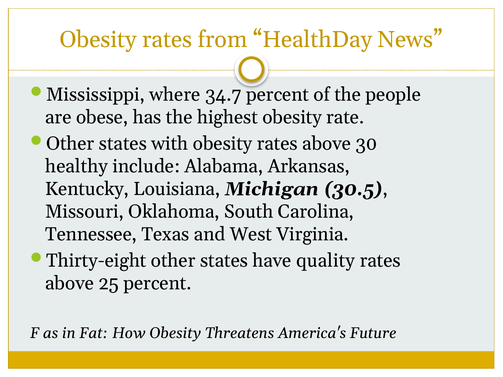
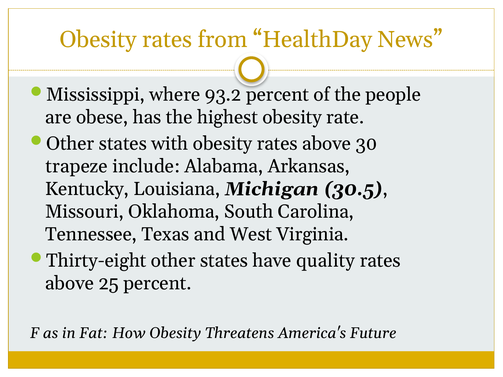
34.7: 34.7 -> 93.2
healthy: healthy -> trapeze
